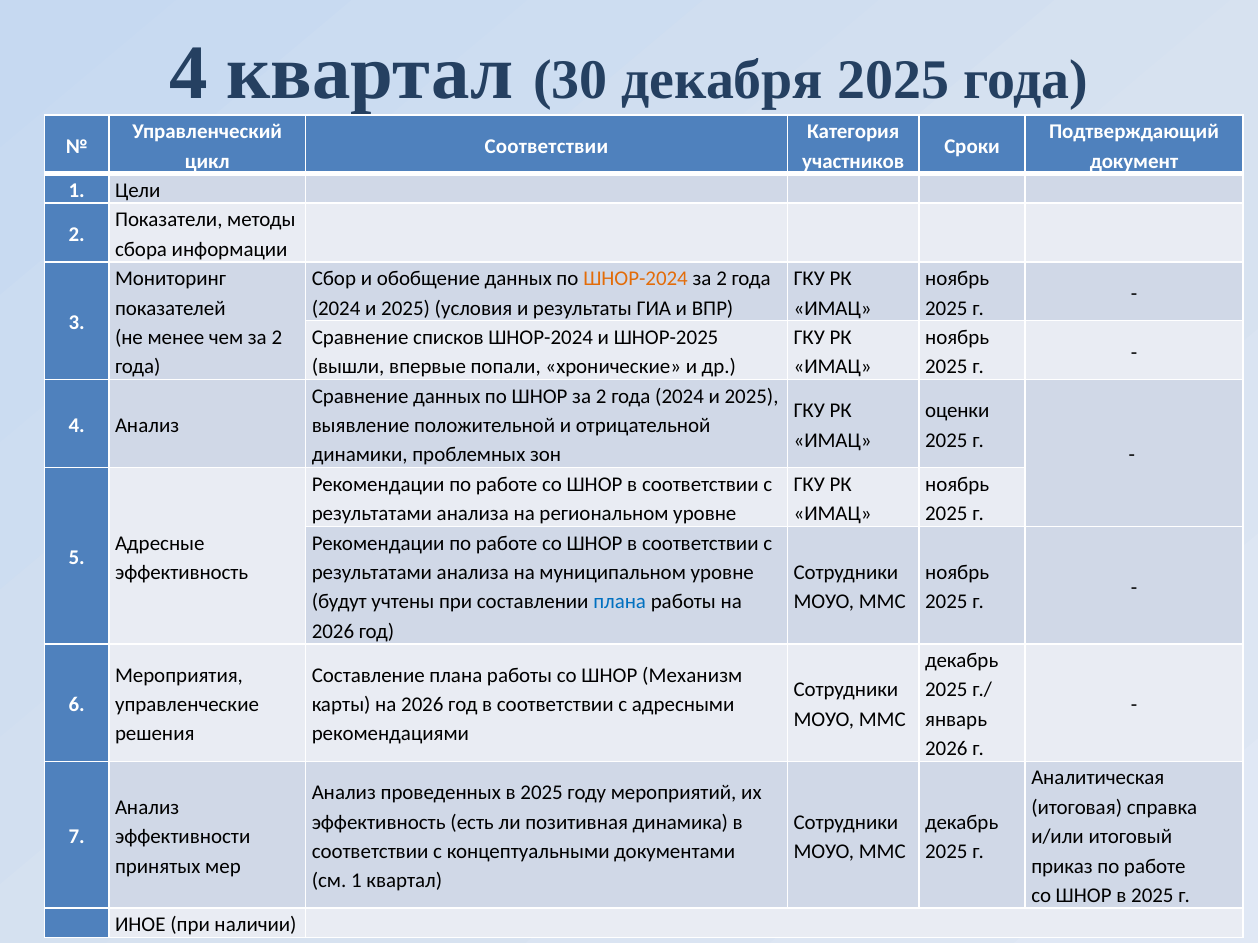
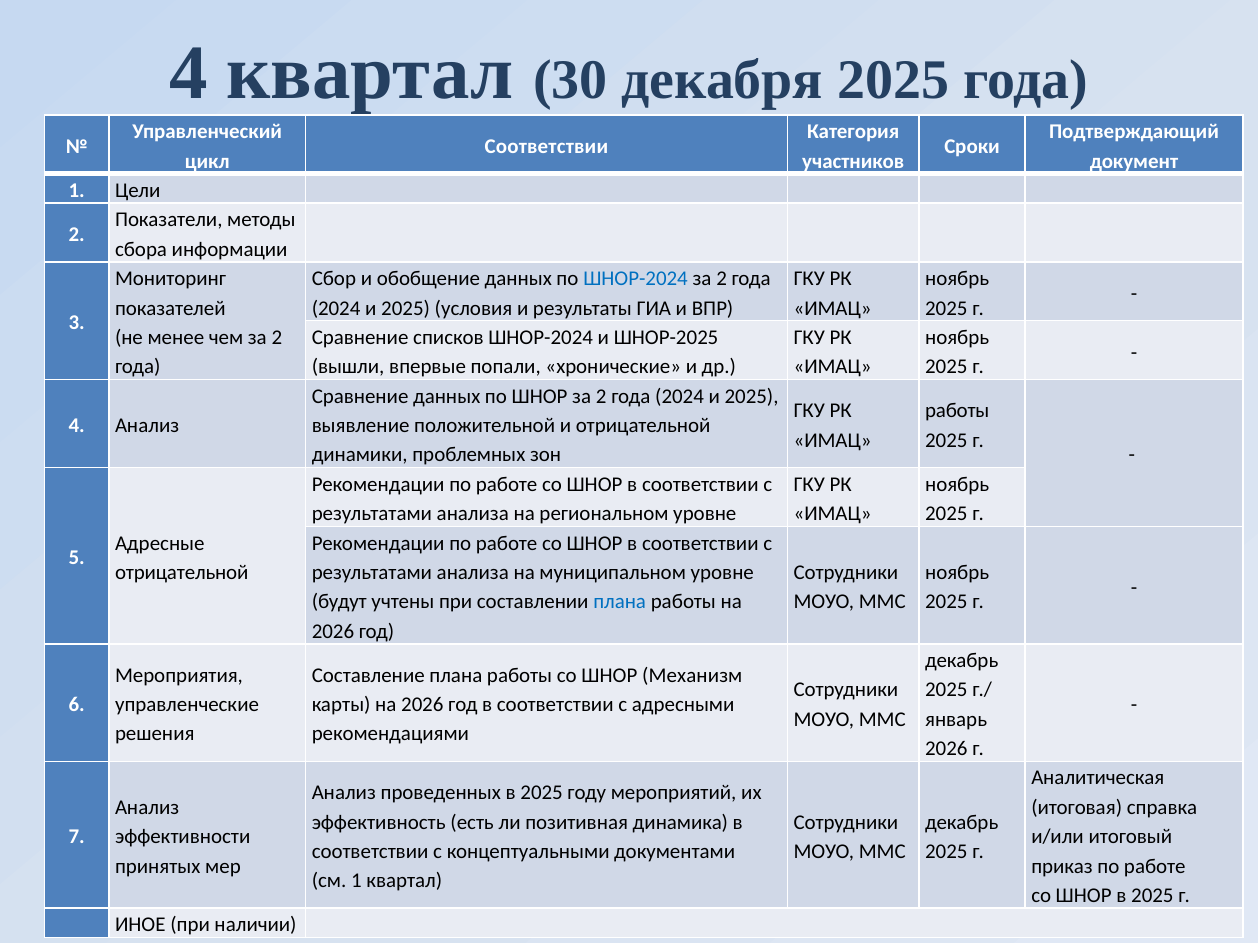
ШНОР-2024 at (636, 279) colour: orange -> blue
оценки at (957, 411): оценки -> работы
эффективность at (182, 573): эффективность -> отрицательной
